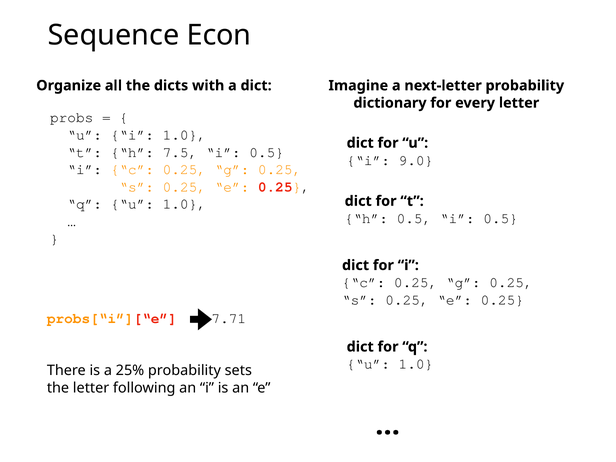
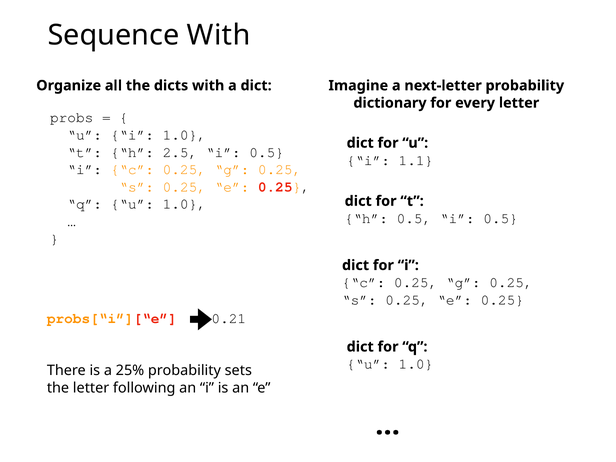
Sequence Econ: Econ -> With
7.5: 7.5 -> 2.5
9.0: 9.0 -> 1.1
7.71: 7.71 -> 0.21
